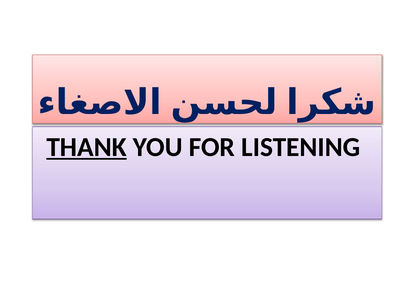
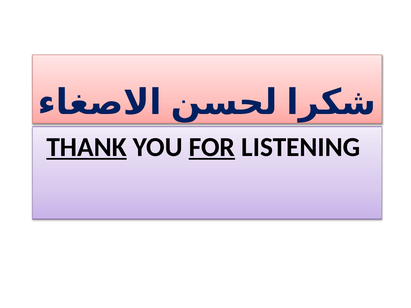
FOR underline: none -> present
